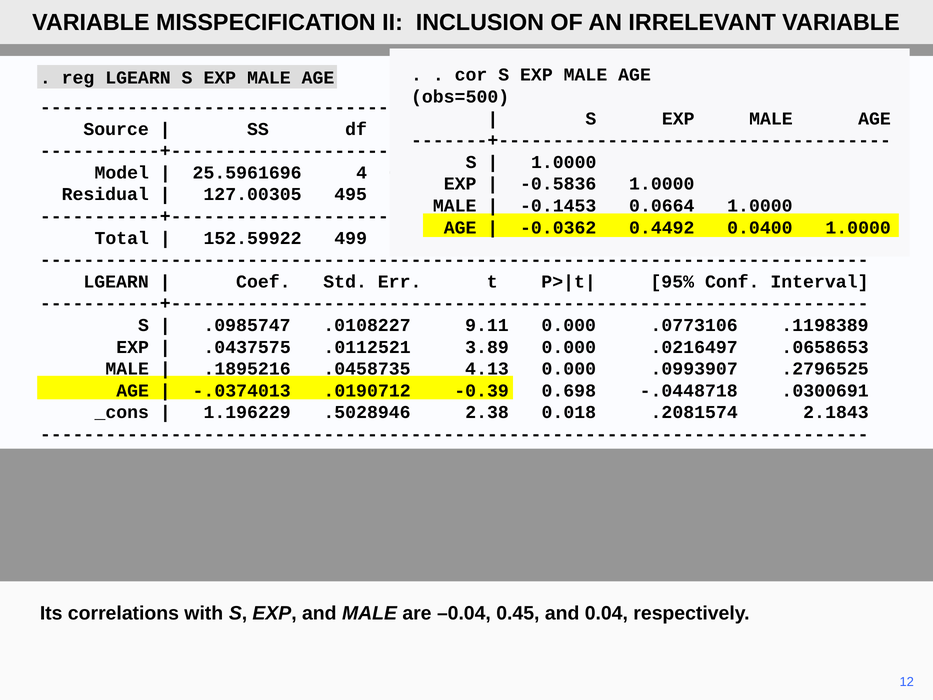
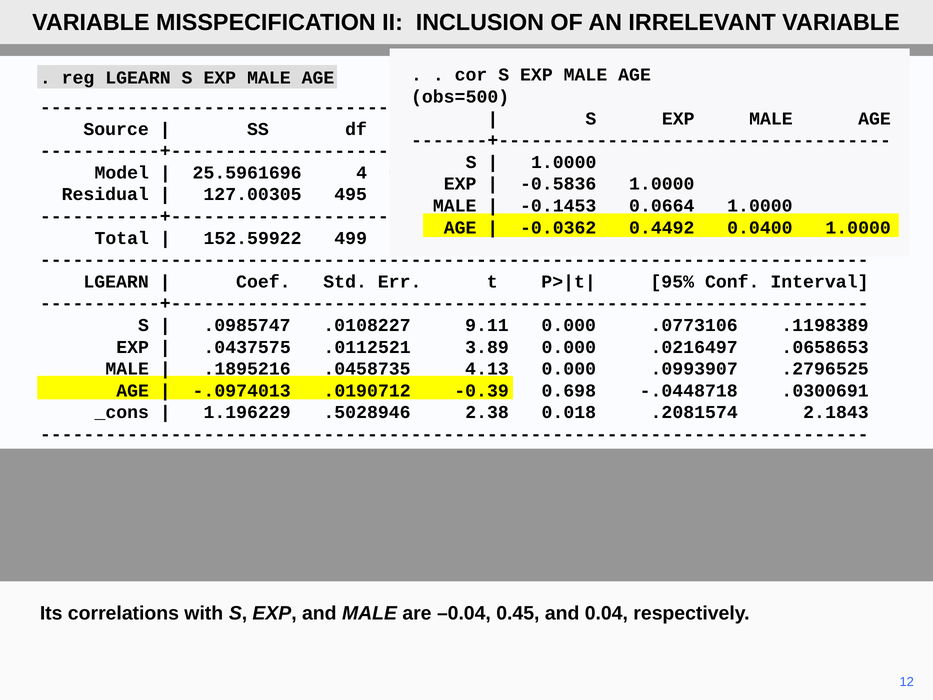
-.0374013: -.0374013 -> -.0974013
